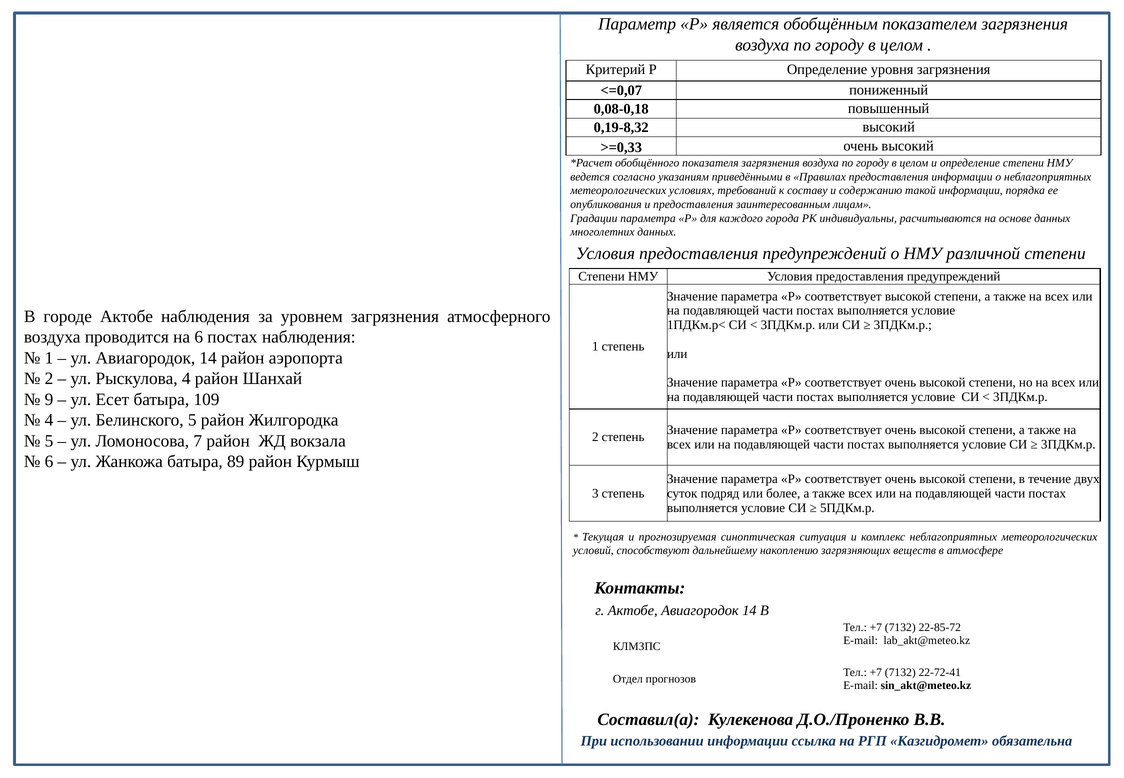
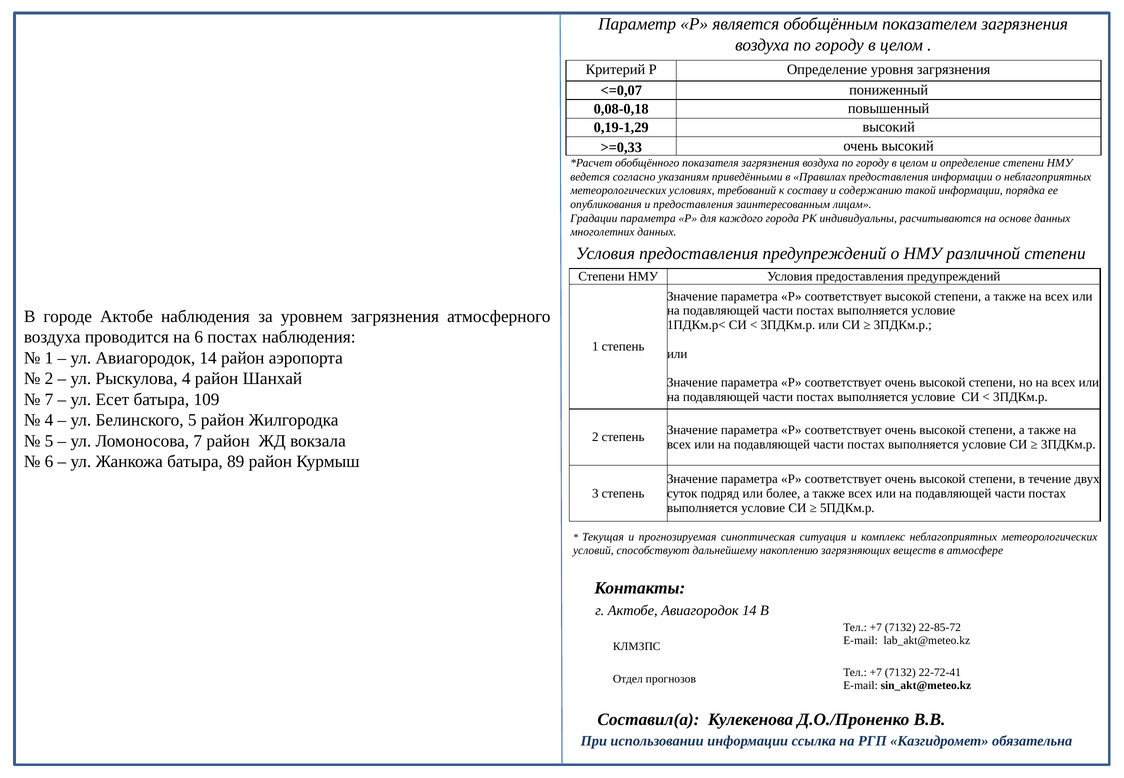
0,19-8,32: 0,19-8,32 -> 0,19-1,29
9 at (49, 400): 9 -> 7
